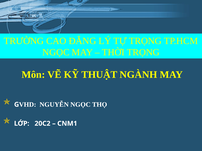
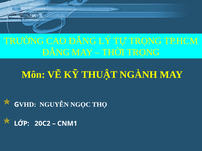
NGỌC at (56, 53): NGỌC -> ĐẲNG
